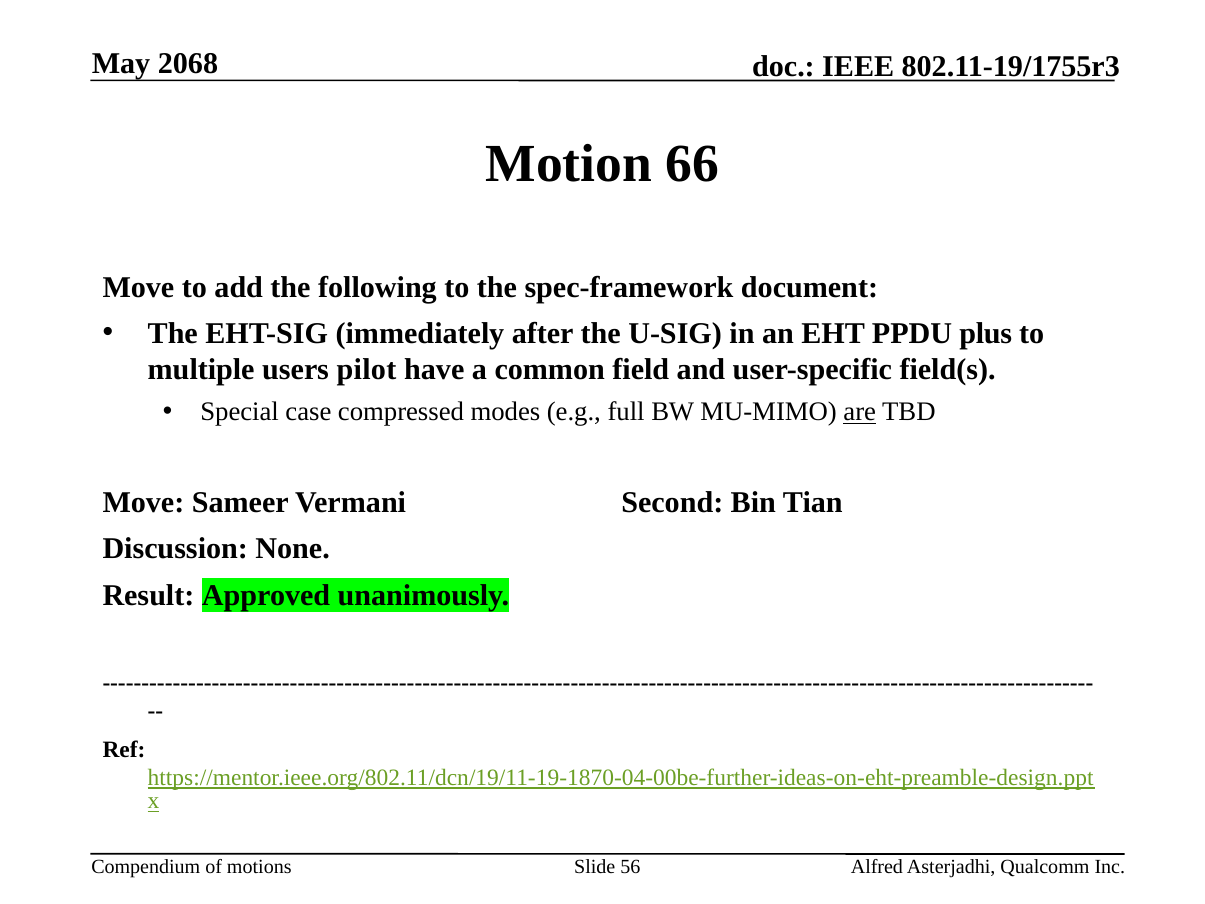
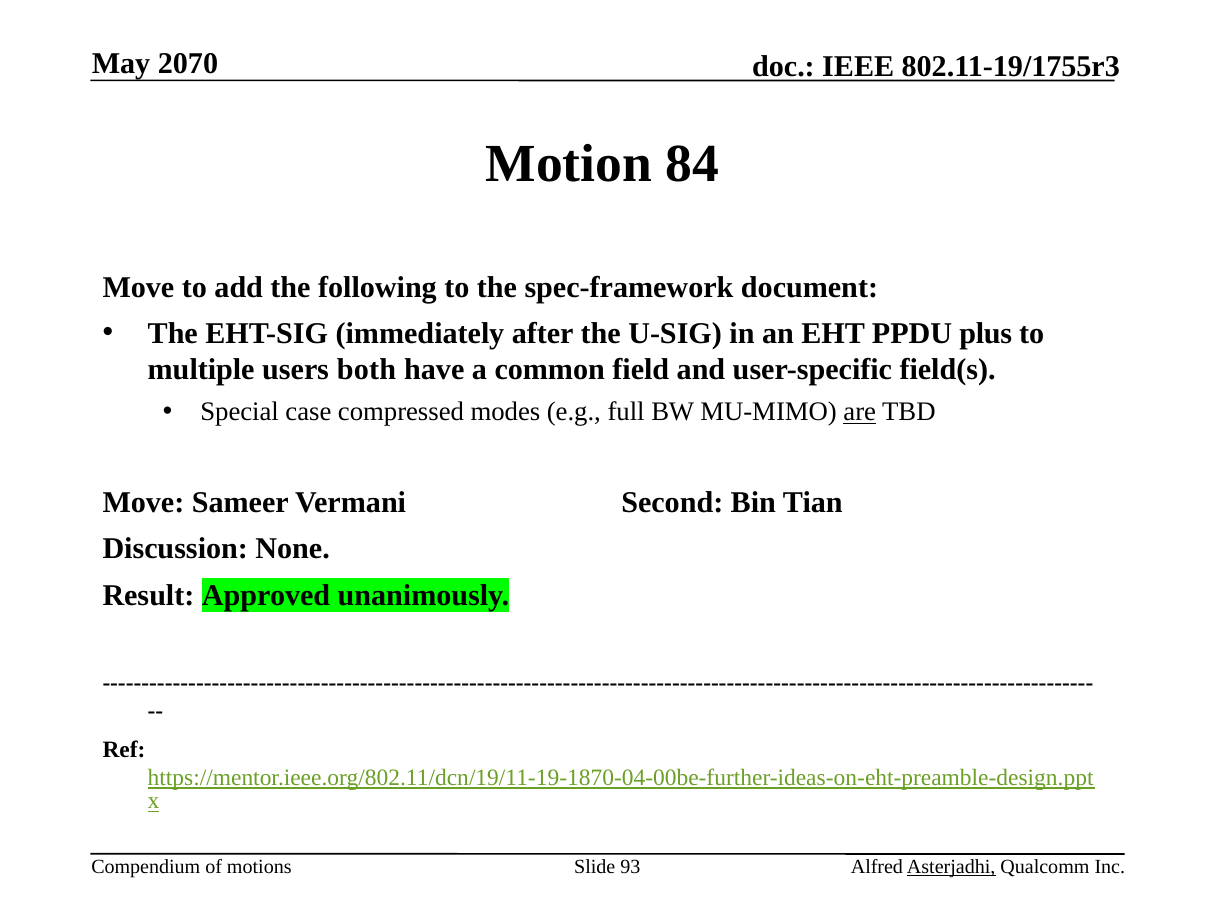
2068: 2068 -> 2070
66: 66 -> 84
pilot: pilot -> both
56: 56 -> 93
Asterjadhi underline: none -> present
